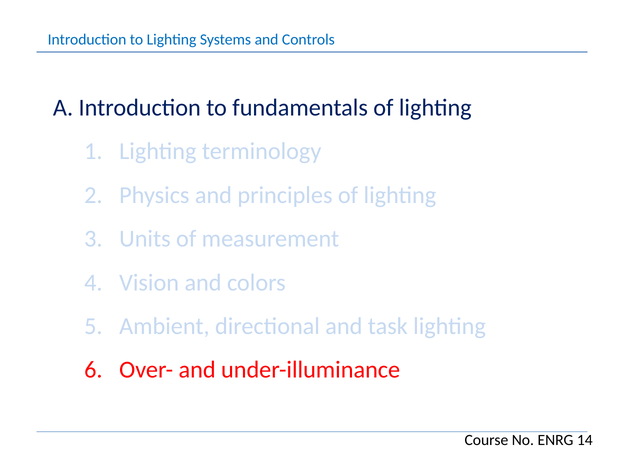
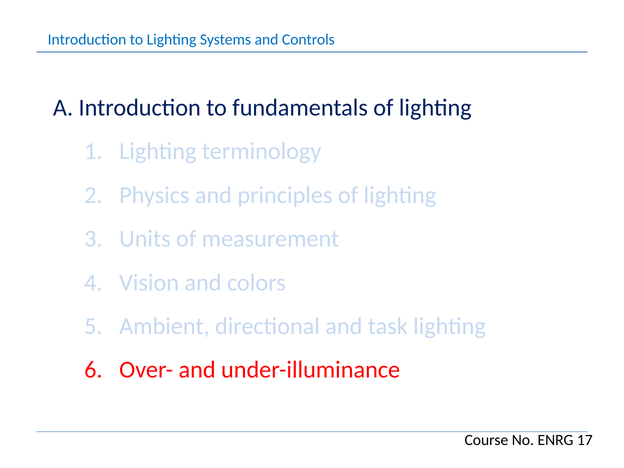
14: 14 -> 17
